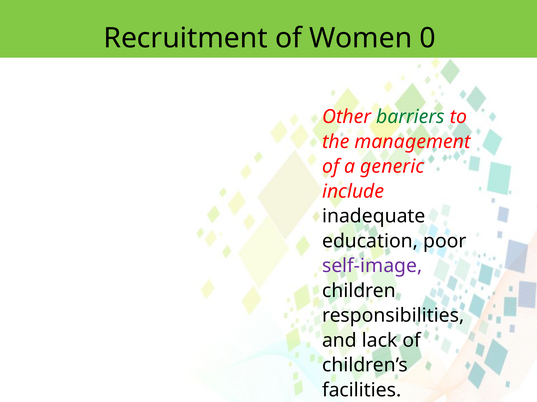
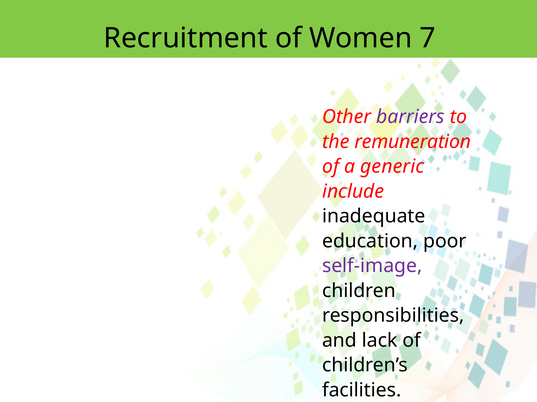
0: 0 -> 7
barriers colour: green -> purple
management: management -> remuneration
